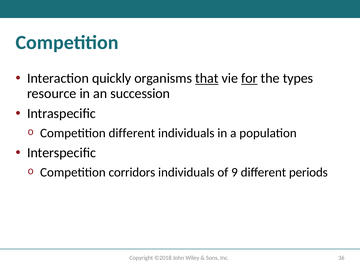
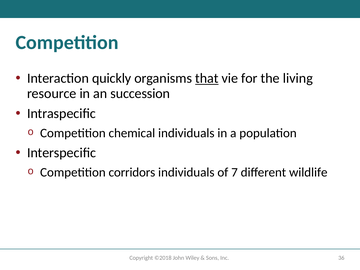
for underline: present -> none
types: types -> living
Competition different: different -> chemical
9: 9 -> 7
periods: periods -> wildlife
